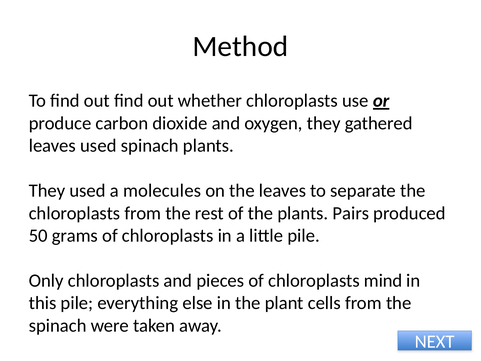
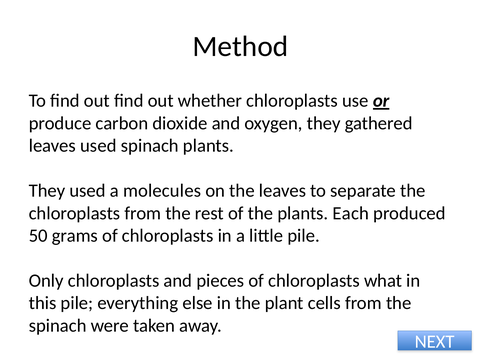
Pairs: Pairs -> Each
mind: mind -> what
